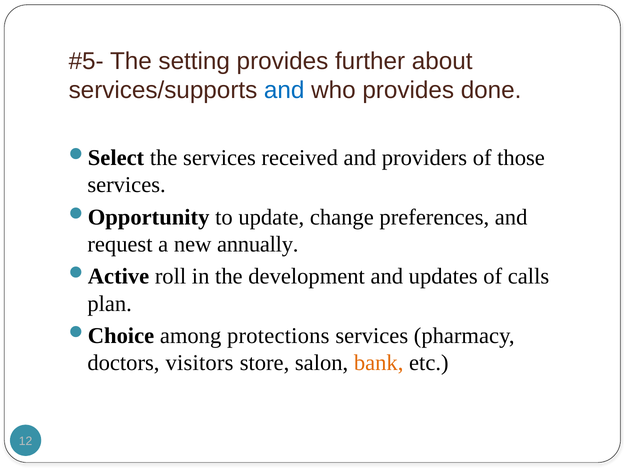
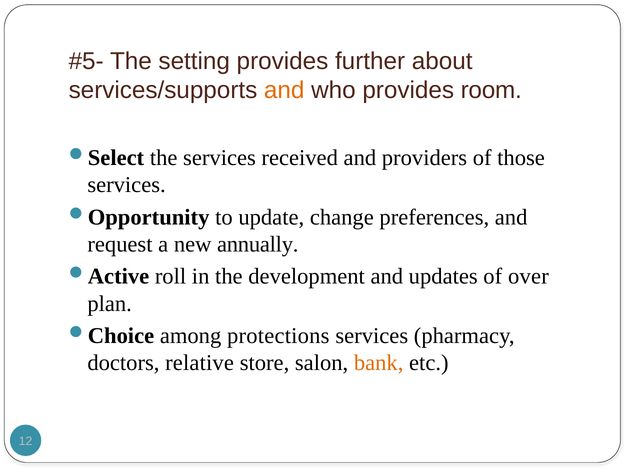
and at (284, 90) colour: blue -> orange
done: done -> room
calls: calls -> over
visitors: visitors -> relative
